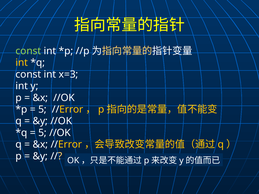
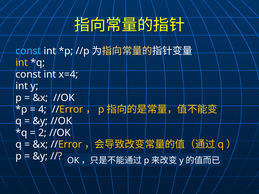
const at (28, 51) colour: light green -> light blue
x=3: x=3 -> x=4
5 at (42, 110): 5 -> 4
5 at (42, 133): 5 -> 2
